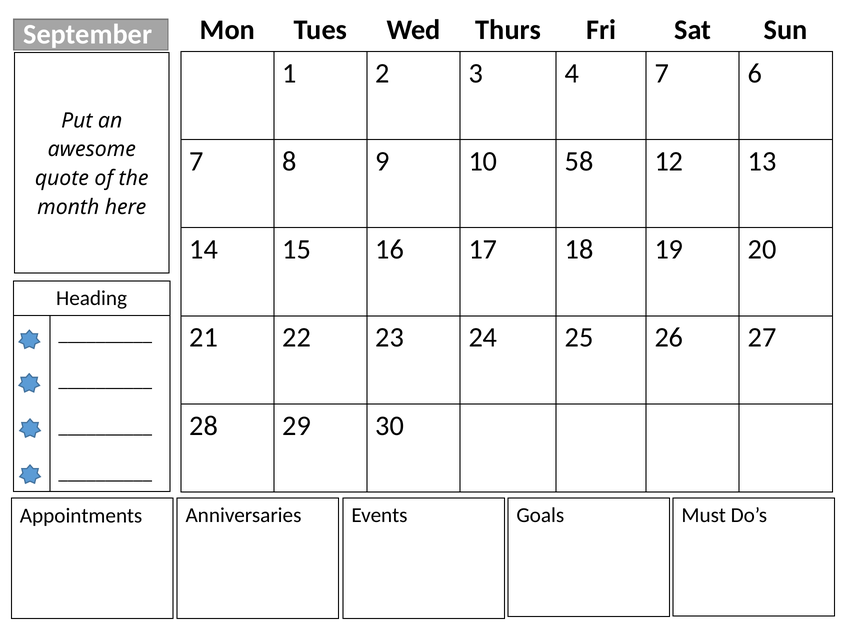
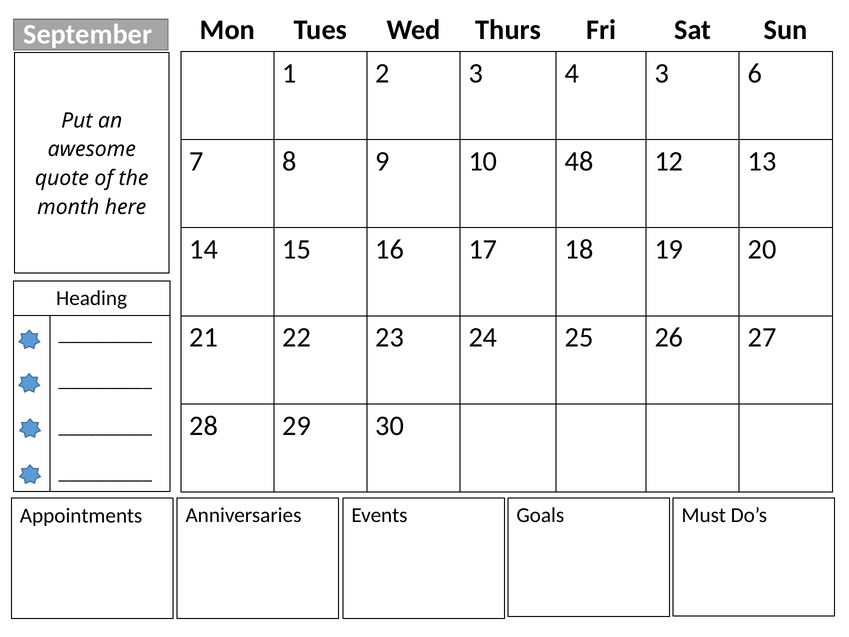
4 7: 7 -> 3
58: 58 -> 48
